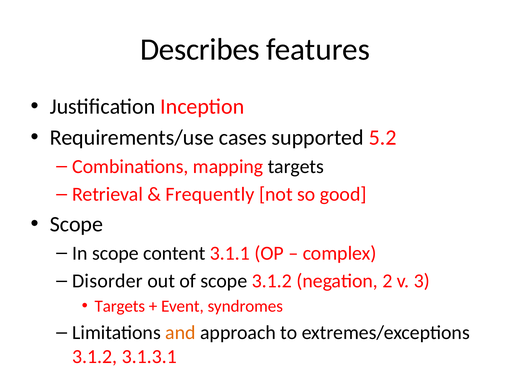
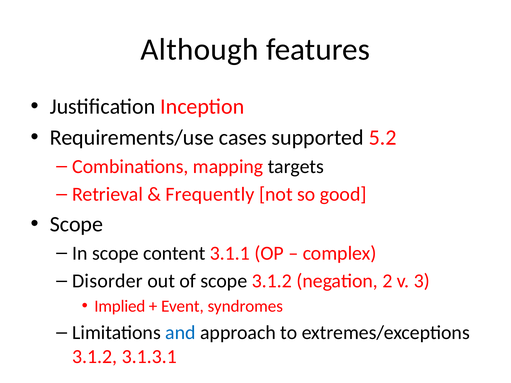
Describes: Describes -> Although
Targets at (120, 307): Targets -> Implied
and colour: orange -> blue
